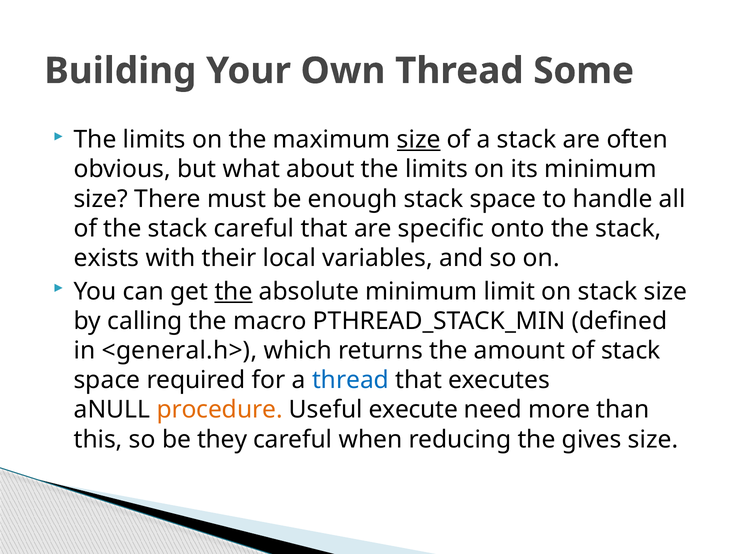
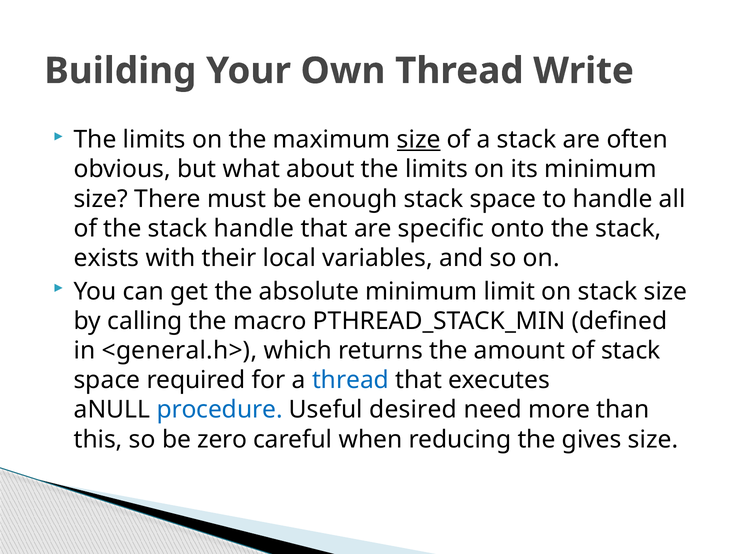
Some: Some -> Write
stack careful: careful -> handle
the at (234, 292) underline: present -> none
procedure colour: orange -> blue
execute: execute -> desired
they: they -> zero
